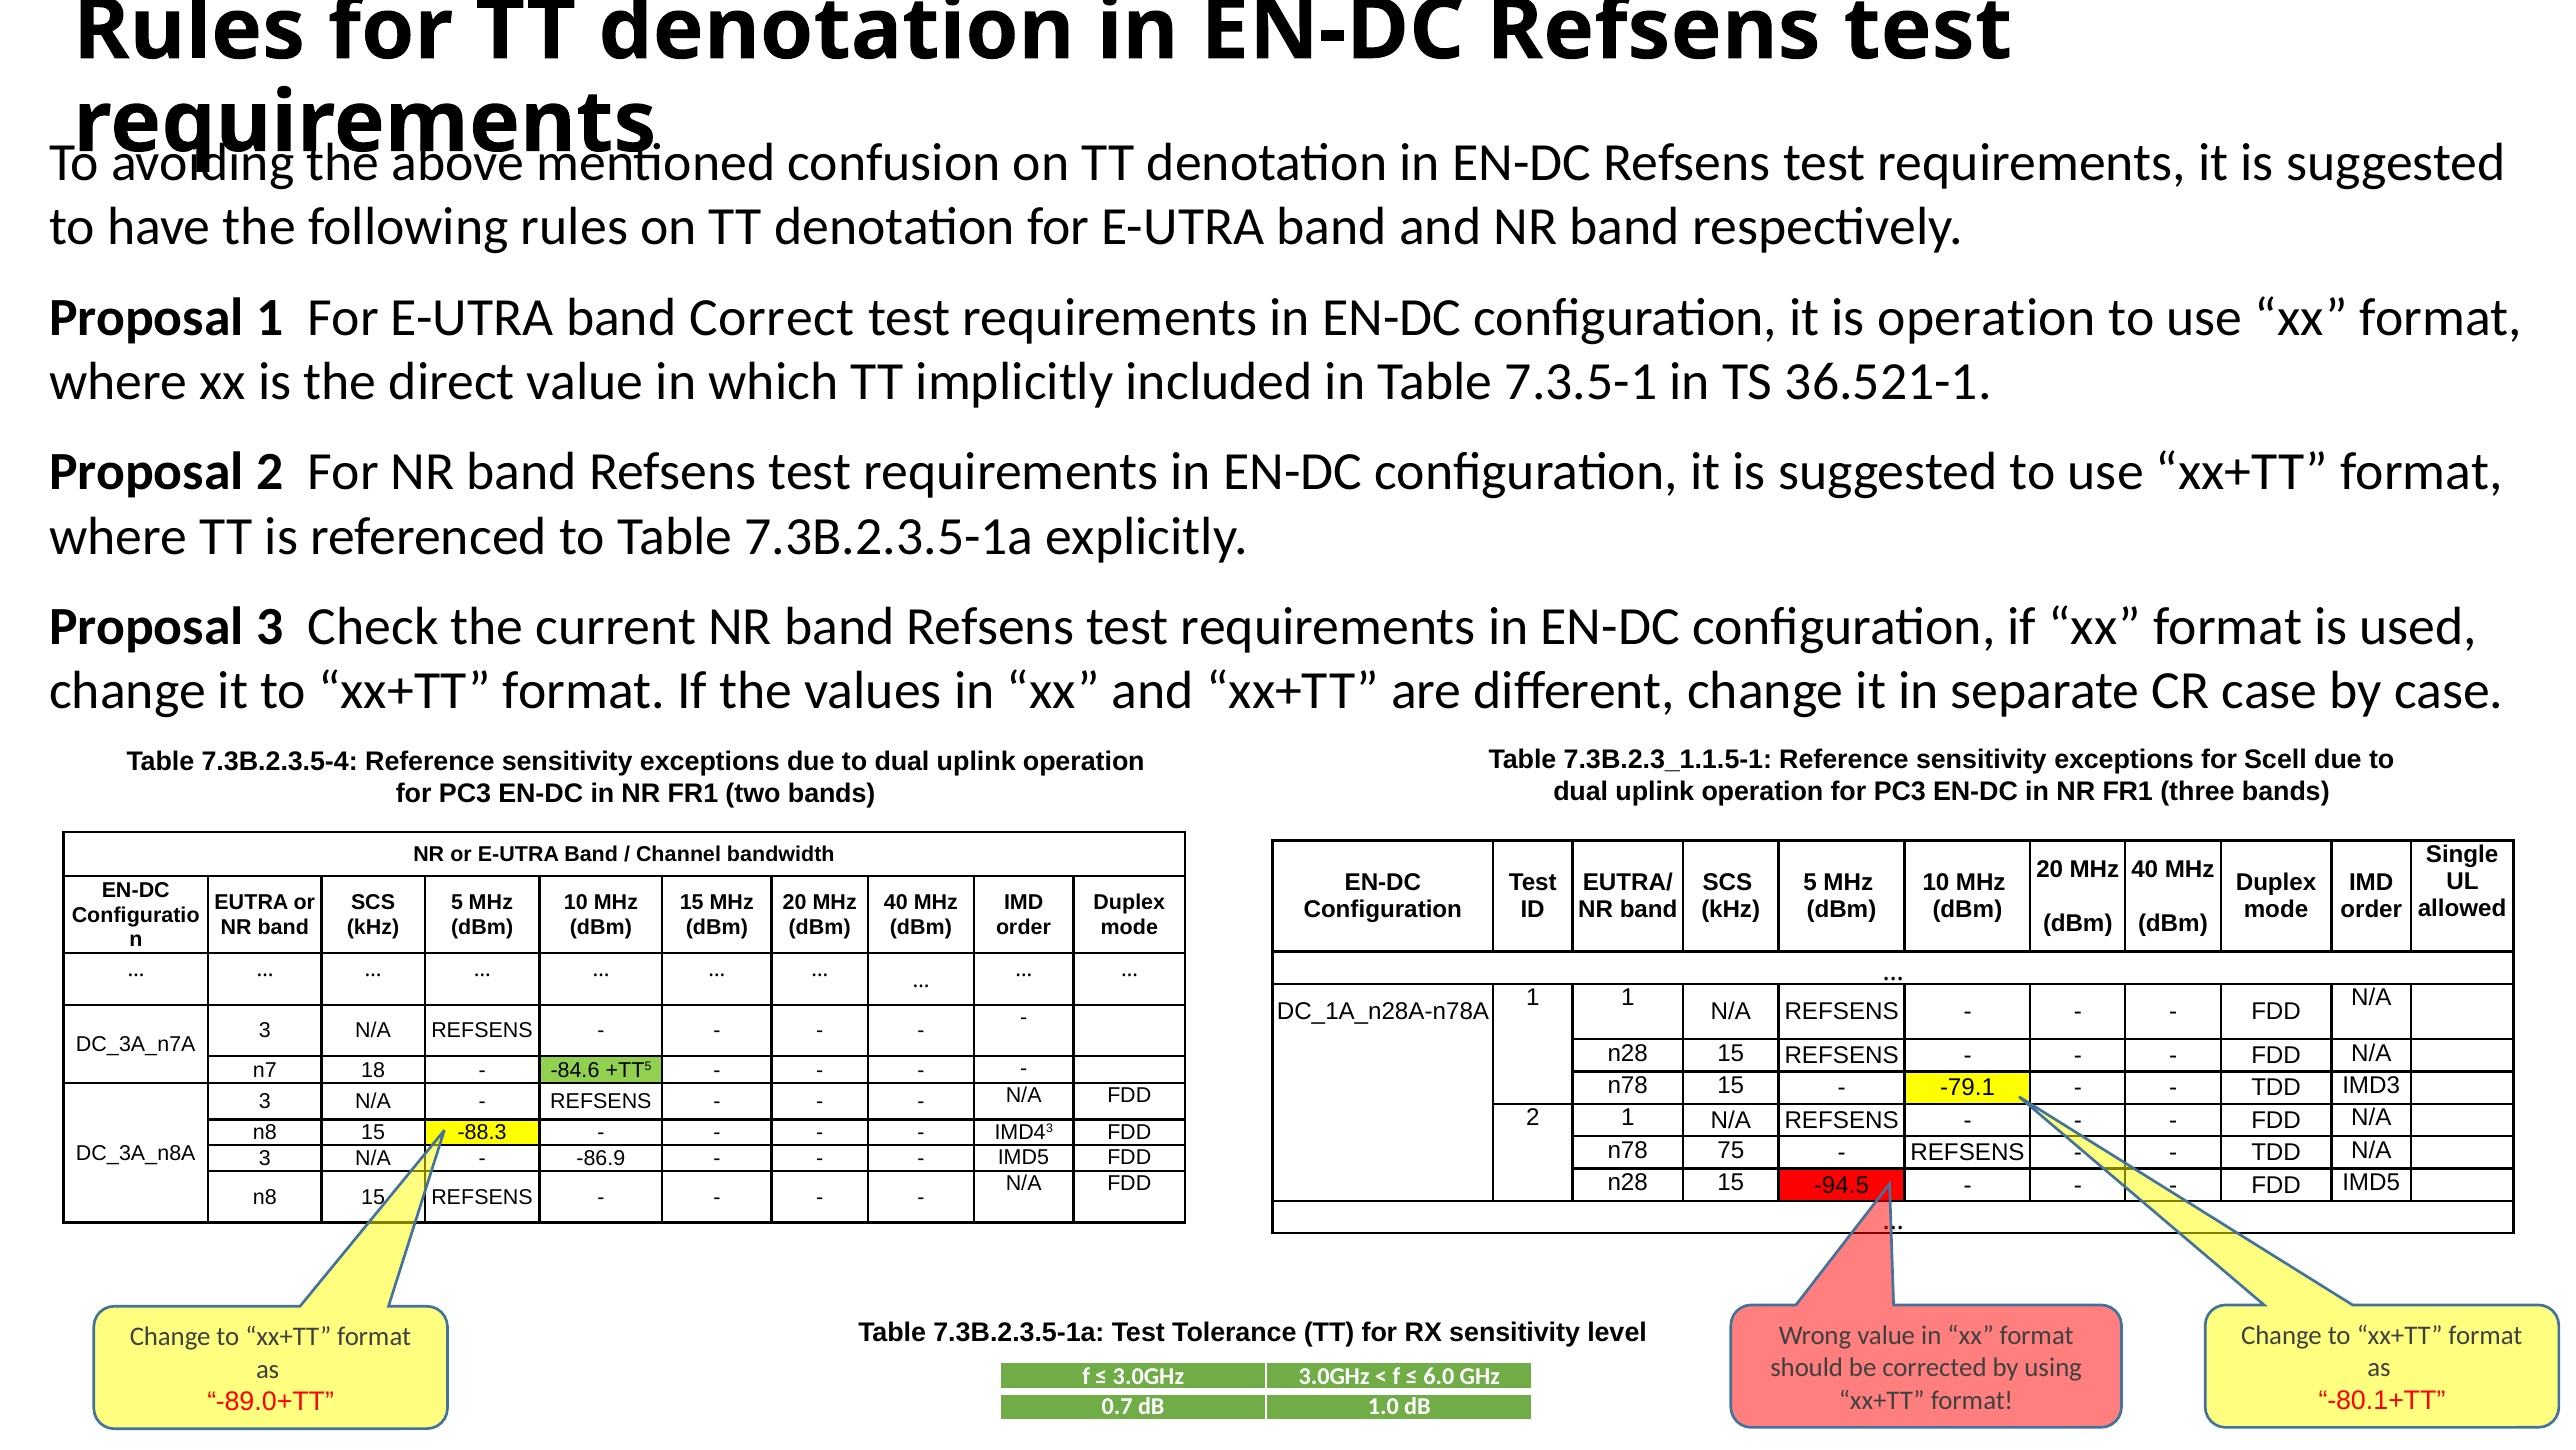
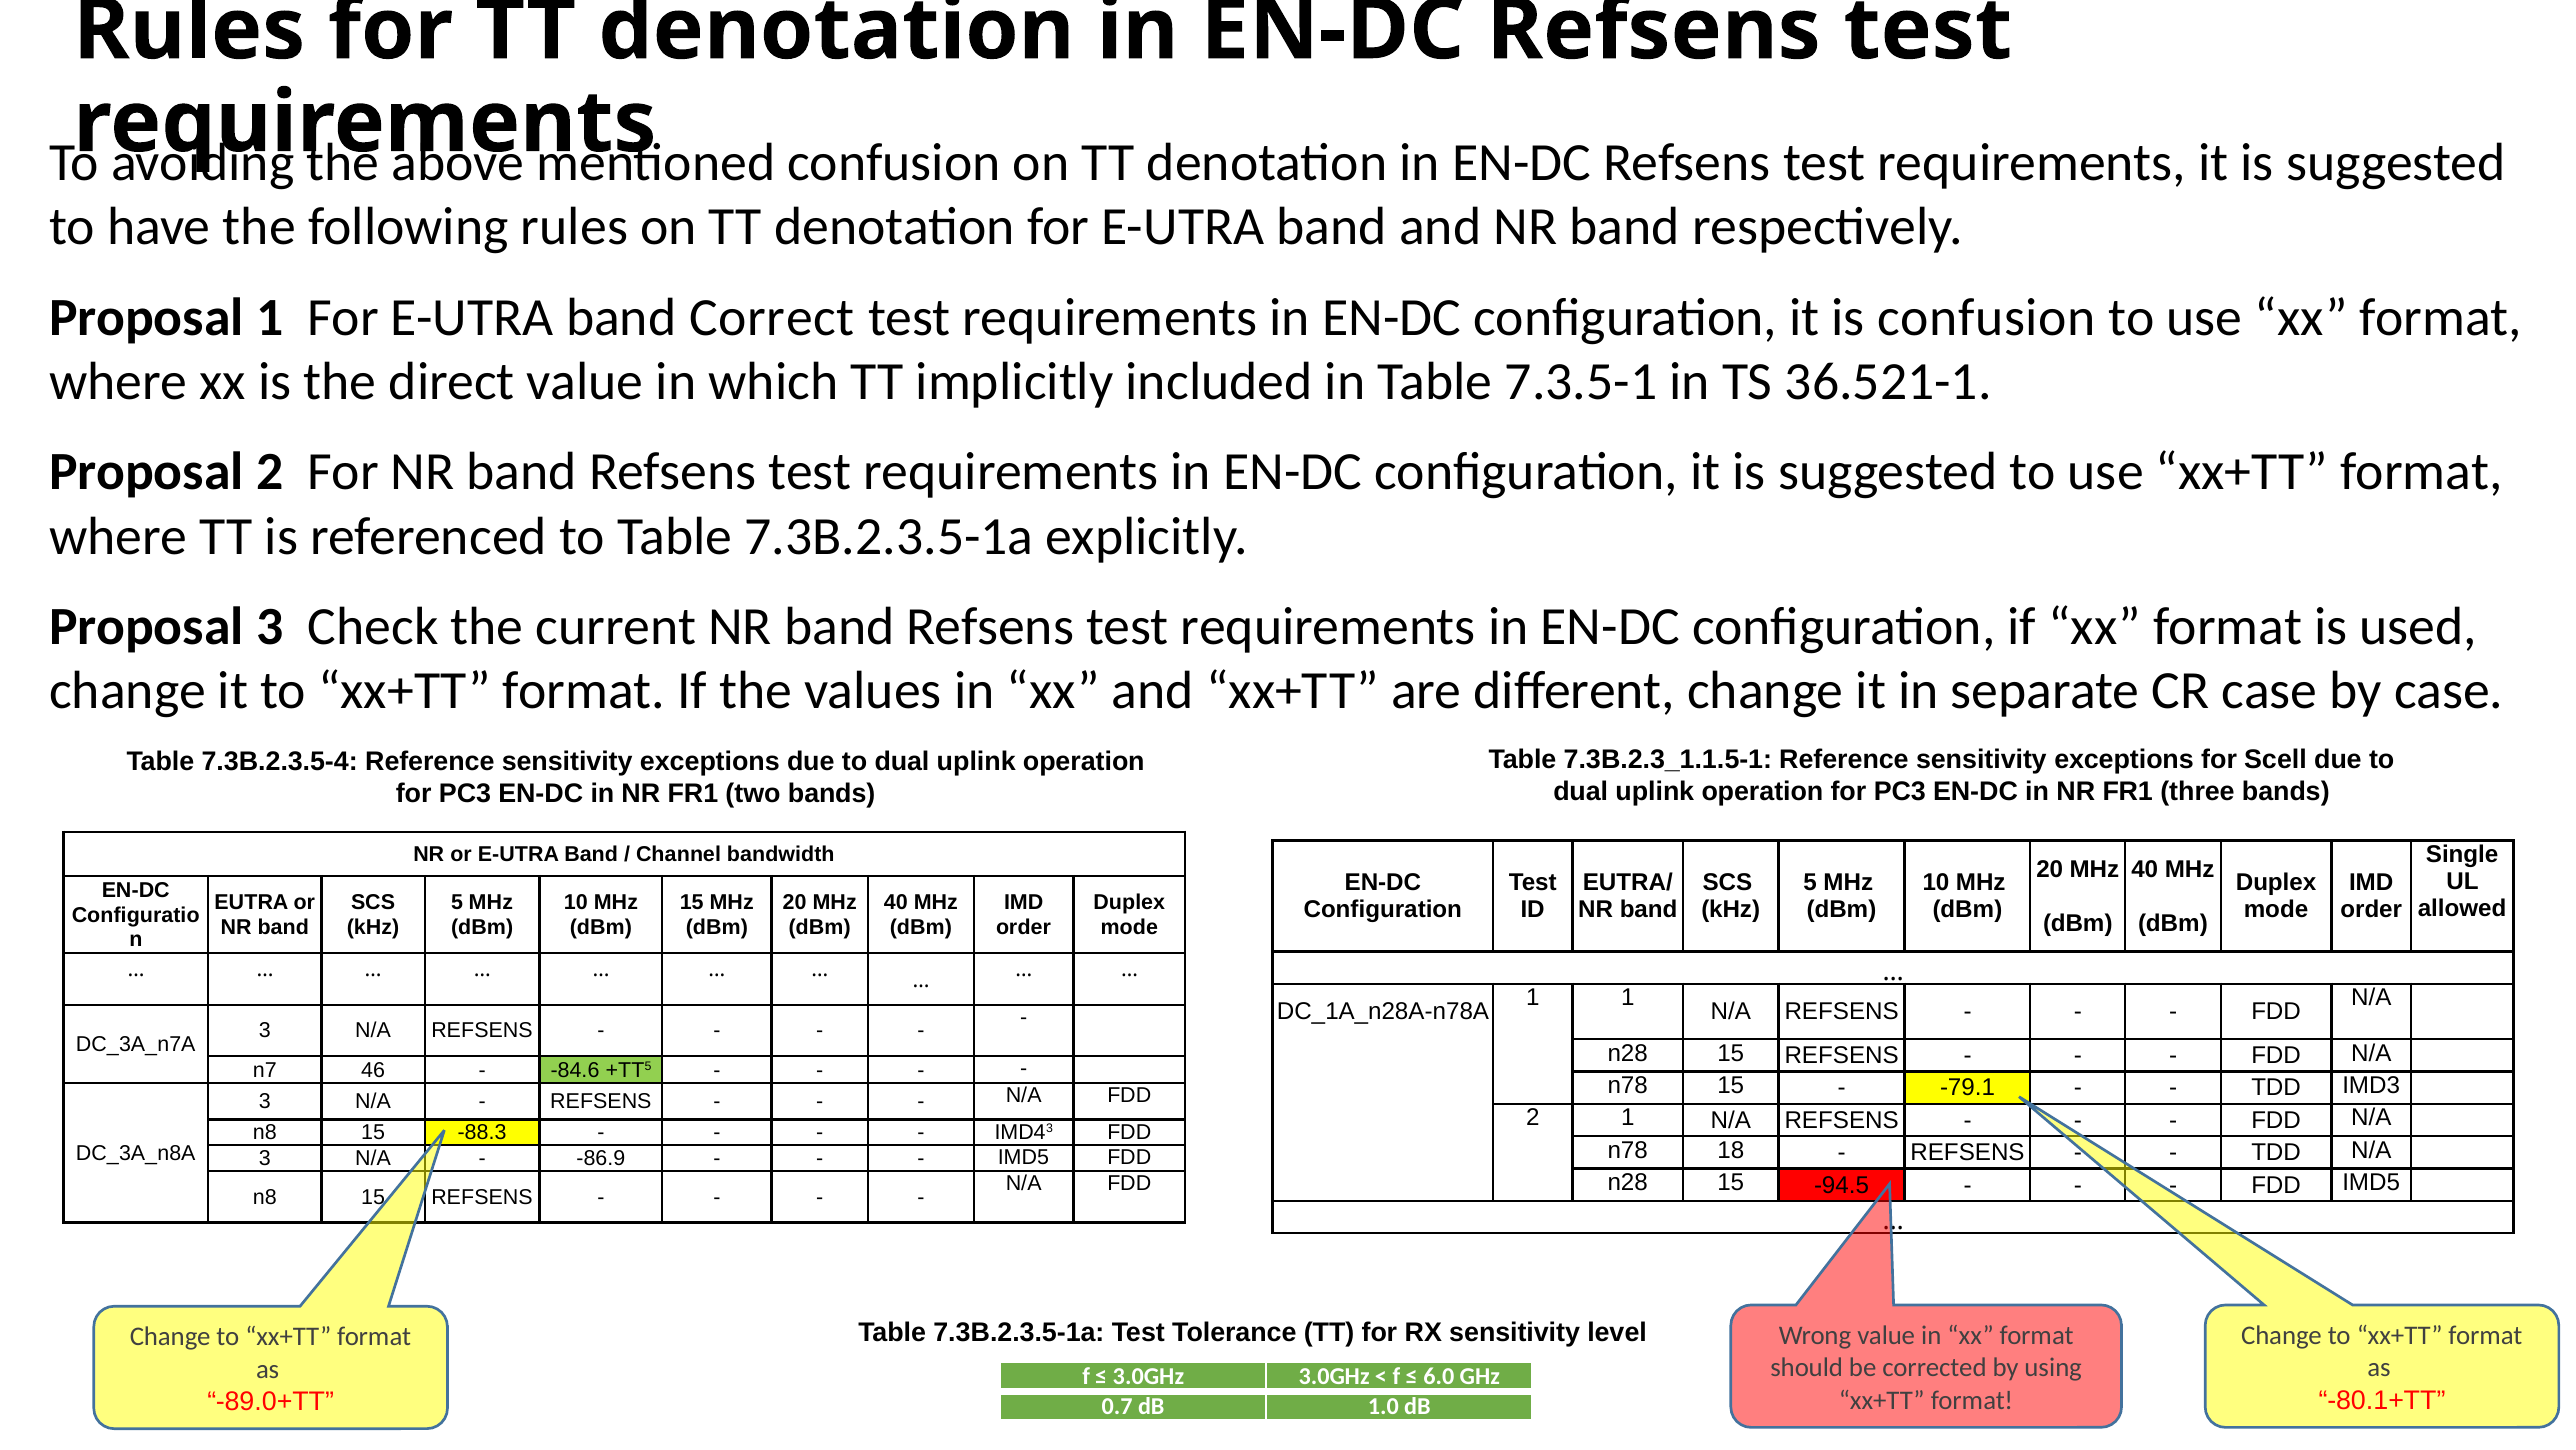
is operation: operation -> confusion
18: 18 -> 46
75: 75 -> 18
